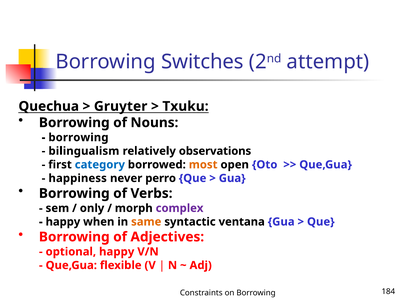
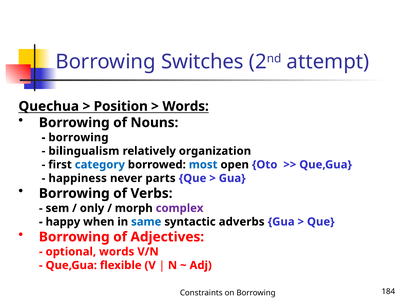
Gruyter: Gruyter -> Position
Txuku at (185, 106): Txuku -> Words
observations: observations -> organization
most colour: orange -> blue
perro: perro -> parts
same colour: orange -> blue
ventana: ventana -> adverbs
optional happy: happy -> words
